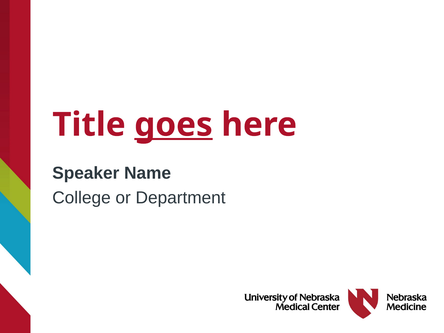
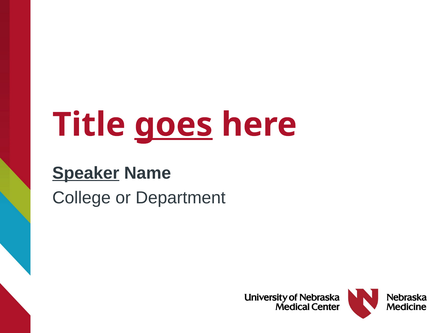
Speaker underline: none -> present
